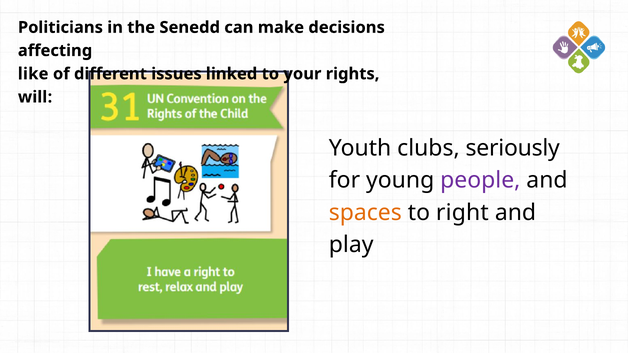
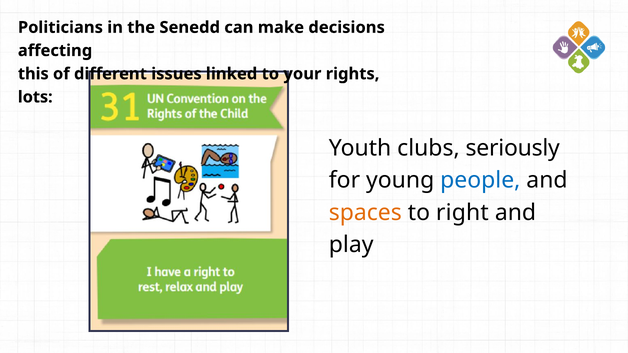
like: like -> this
will: will -> lots
people colour: purple -> blue
